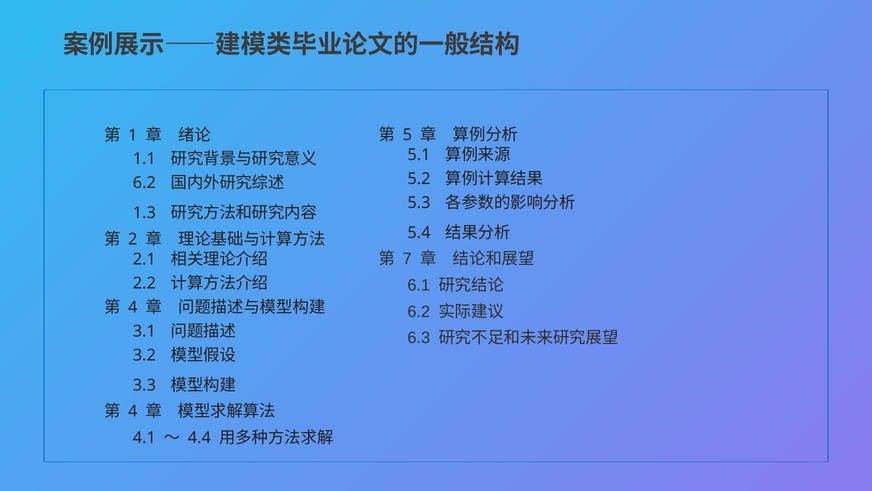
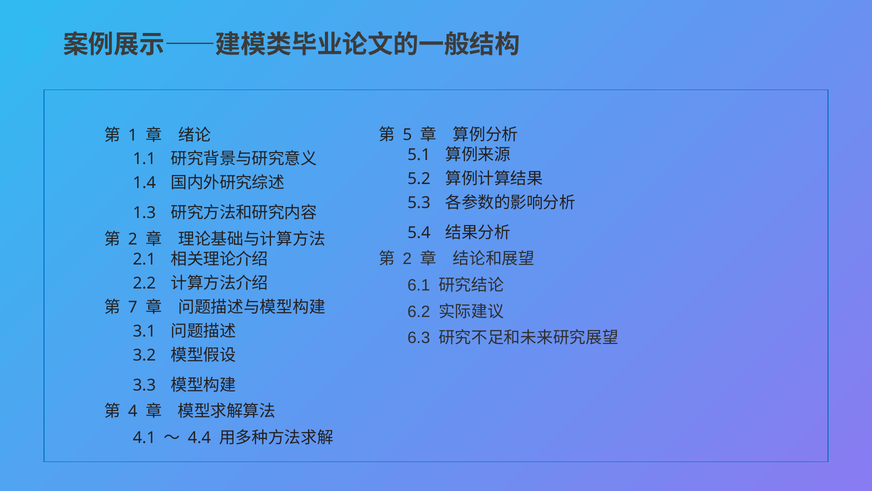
6.2 at (144, 183): 6.2 -> 1.4
7 at (407, 259): 7 -> 2
4 at (133, 307): 4 -> 7
